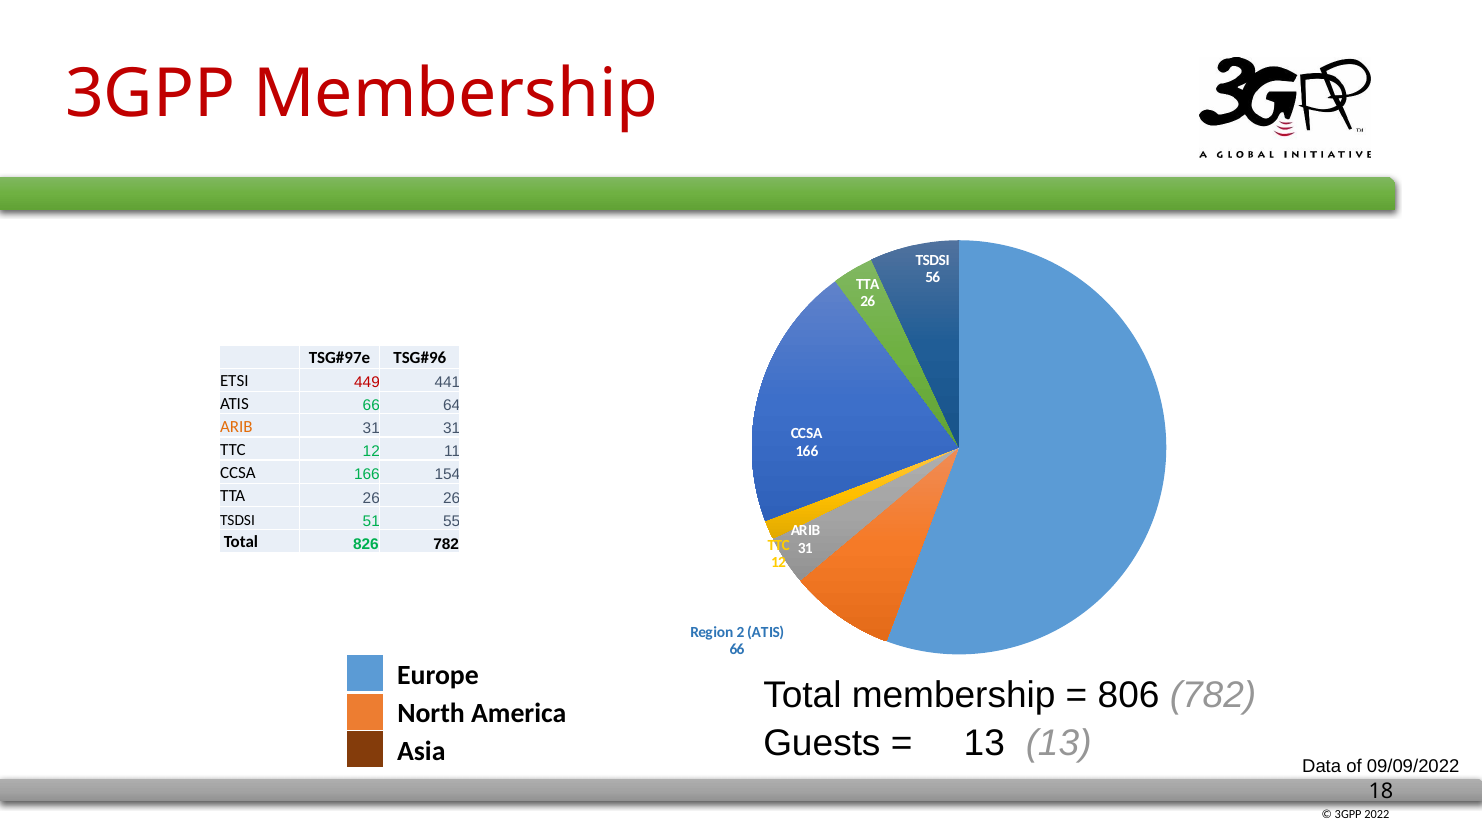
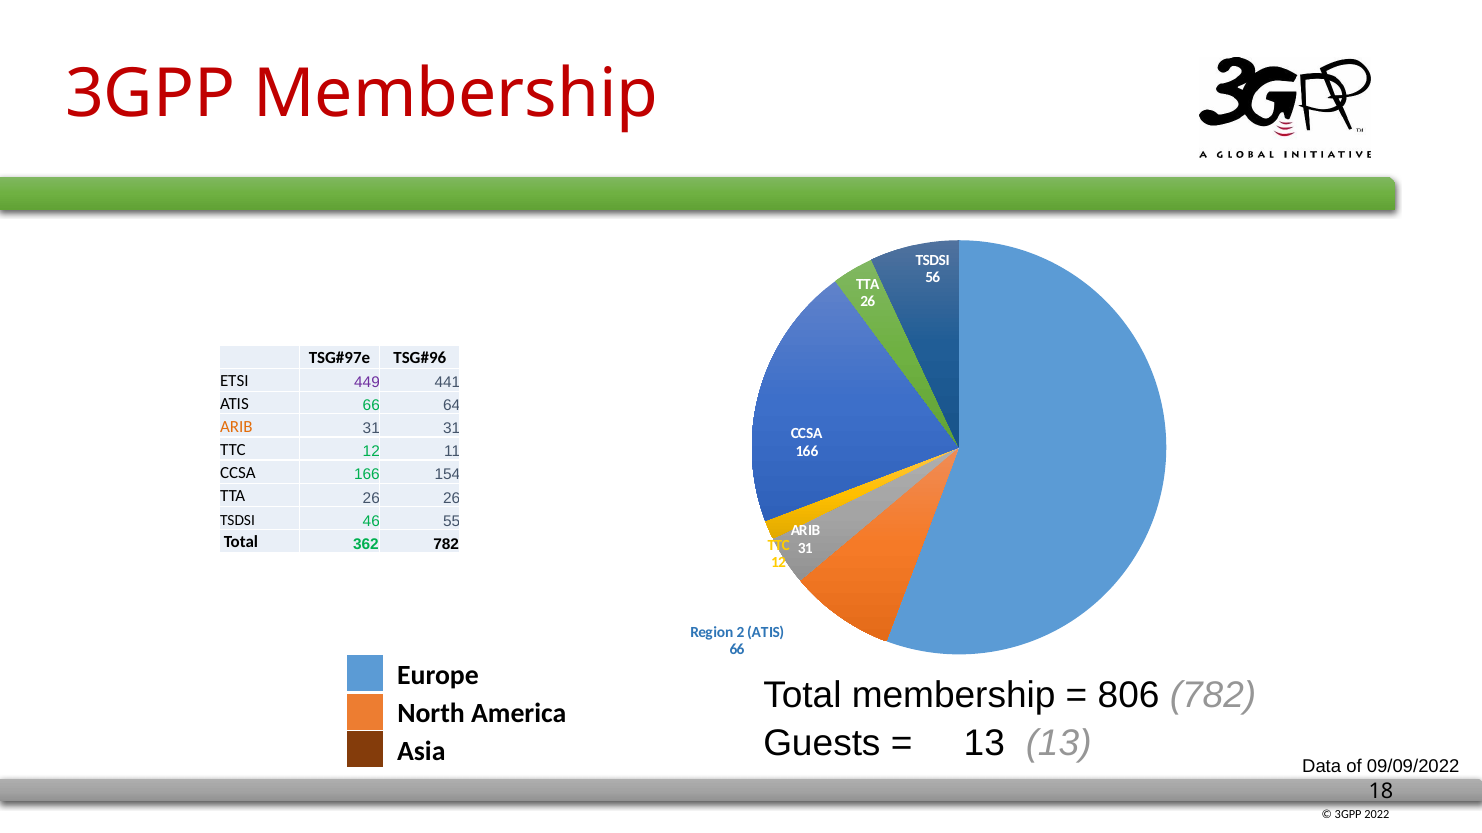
449 at (367, 383) colour: red -> purple
51: 51 -> 46
826: 826 -> 362
